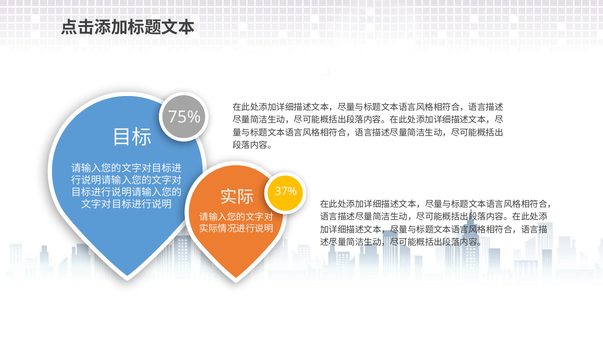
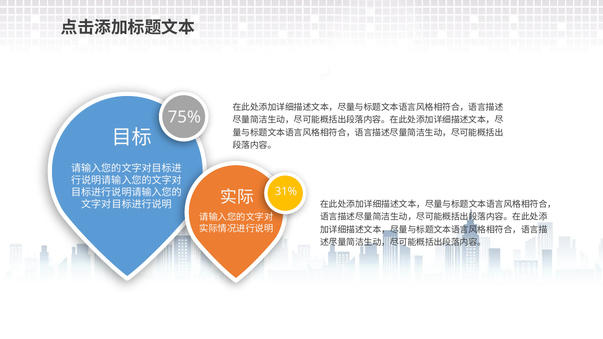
37%: 37% -> 31%
